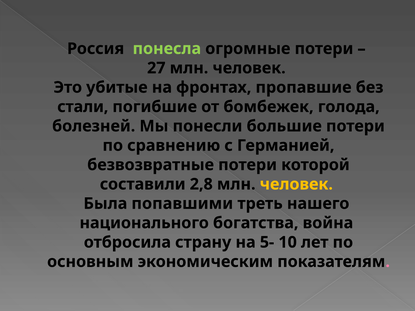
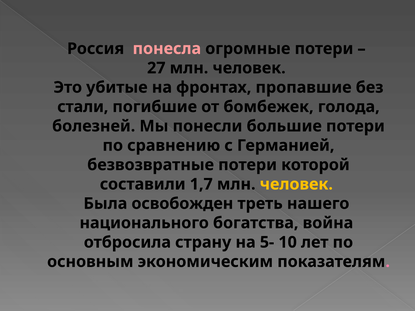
понесла colour: light green -> pink
2,8: 2,8 -> 1,7
попавшими: попавшими -> освобожден
